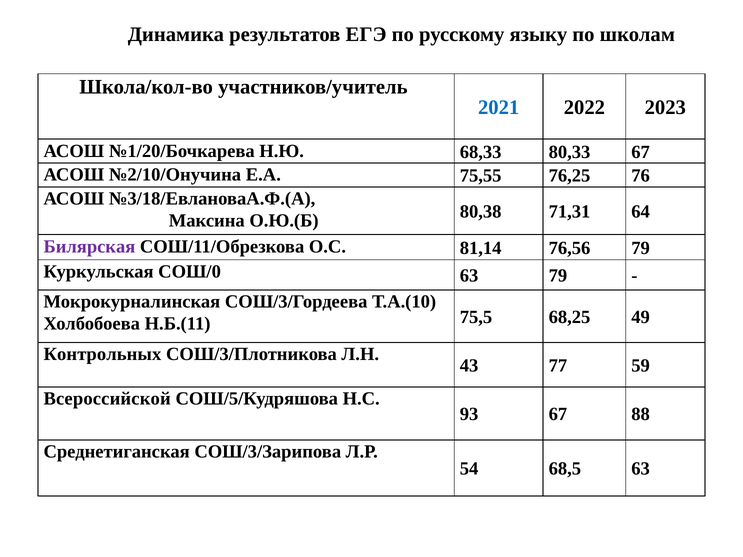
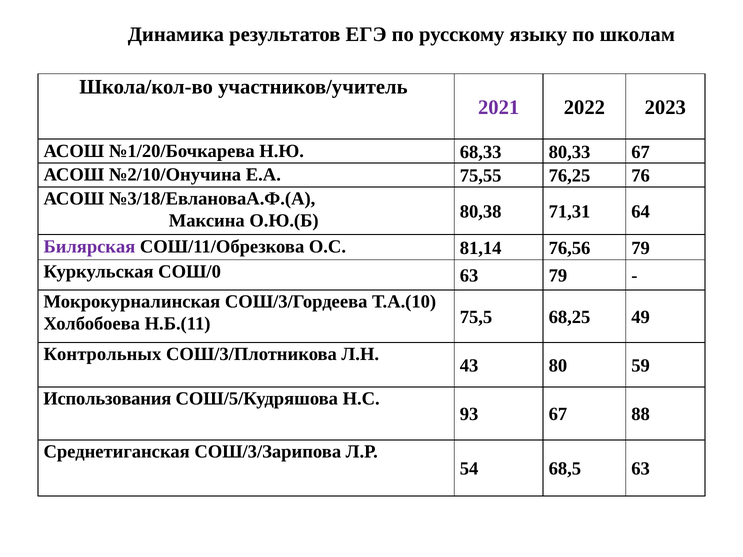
2021 colour: blue -> purple
77: 77 -> 80
Всероссийской: Всероссийской -> Использования
